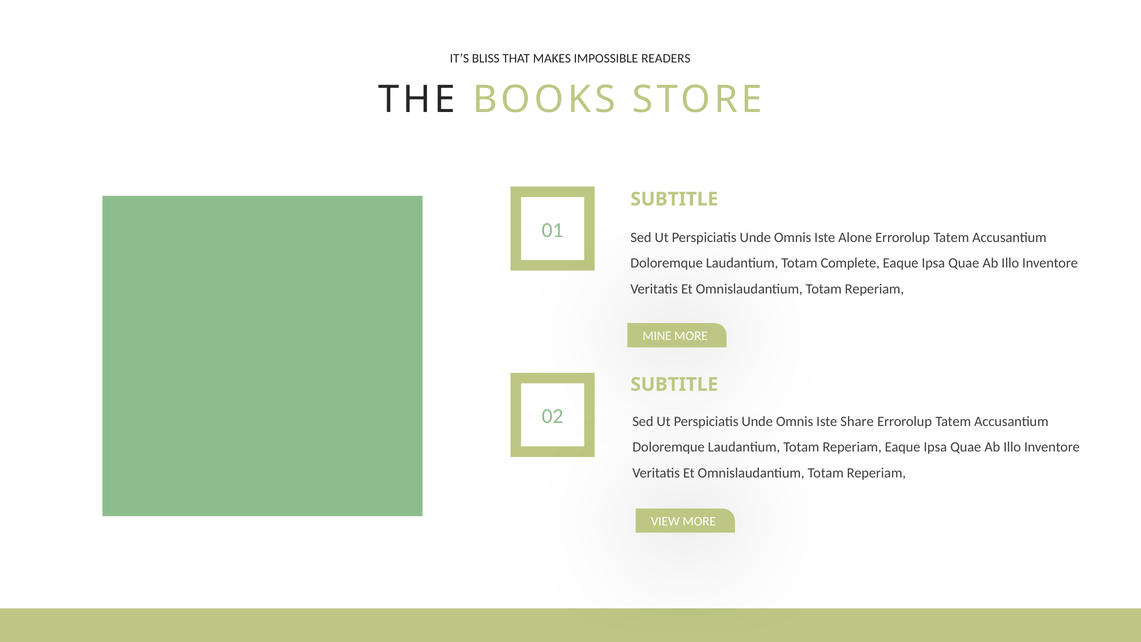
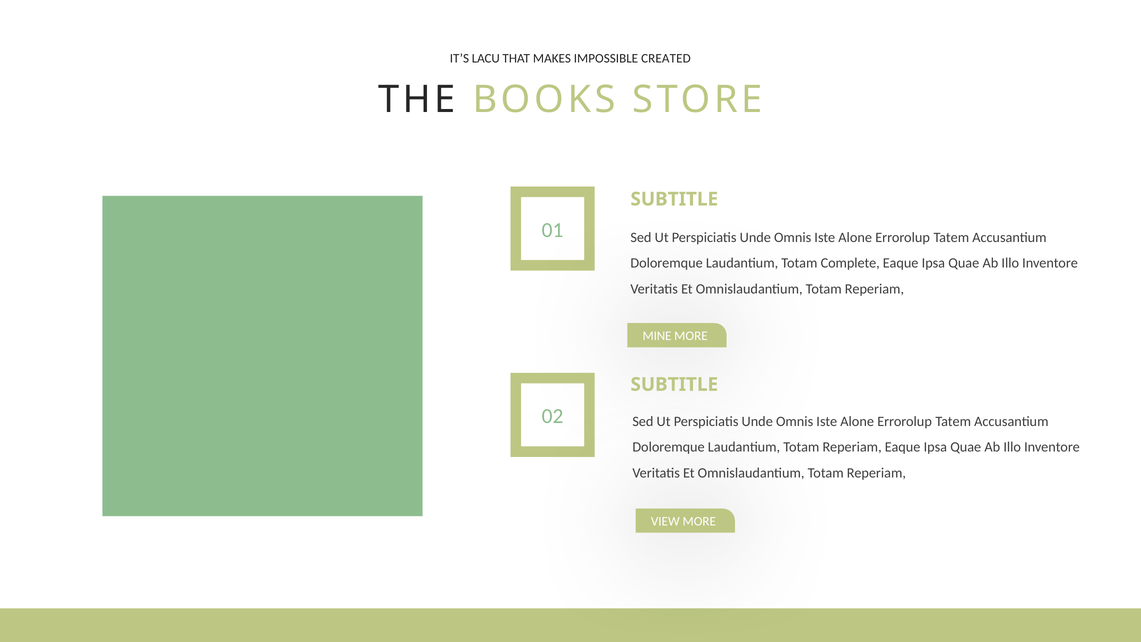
BLISS: BLISS -> LACU
READERS: READERS -> CREATED
Share at (857, 421): Share -> Alone
